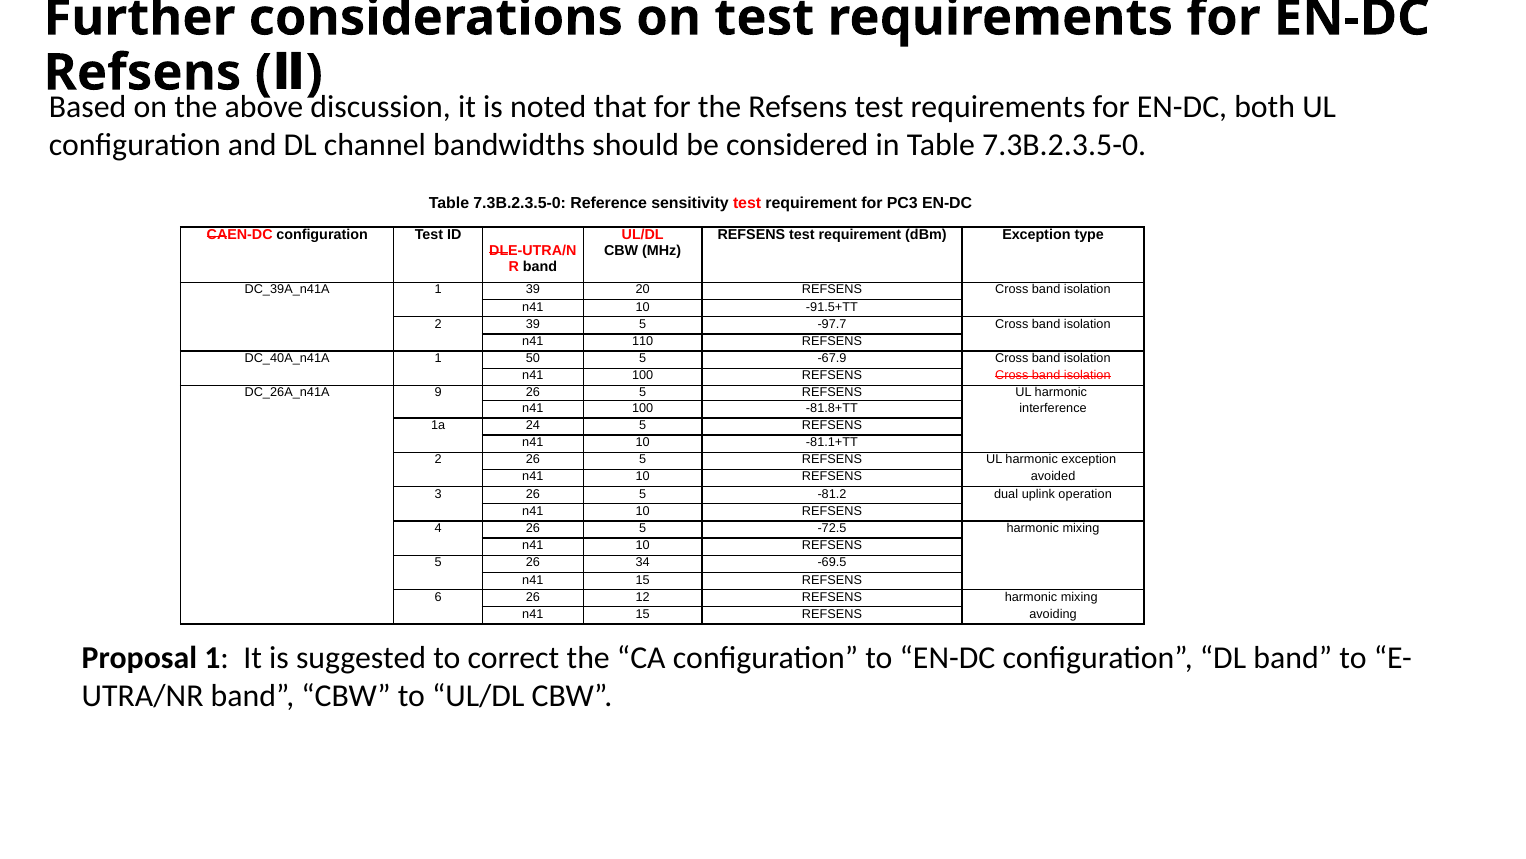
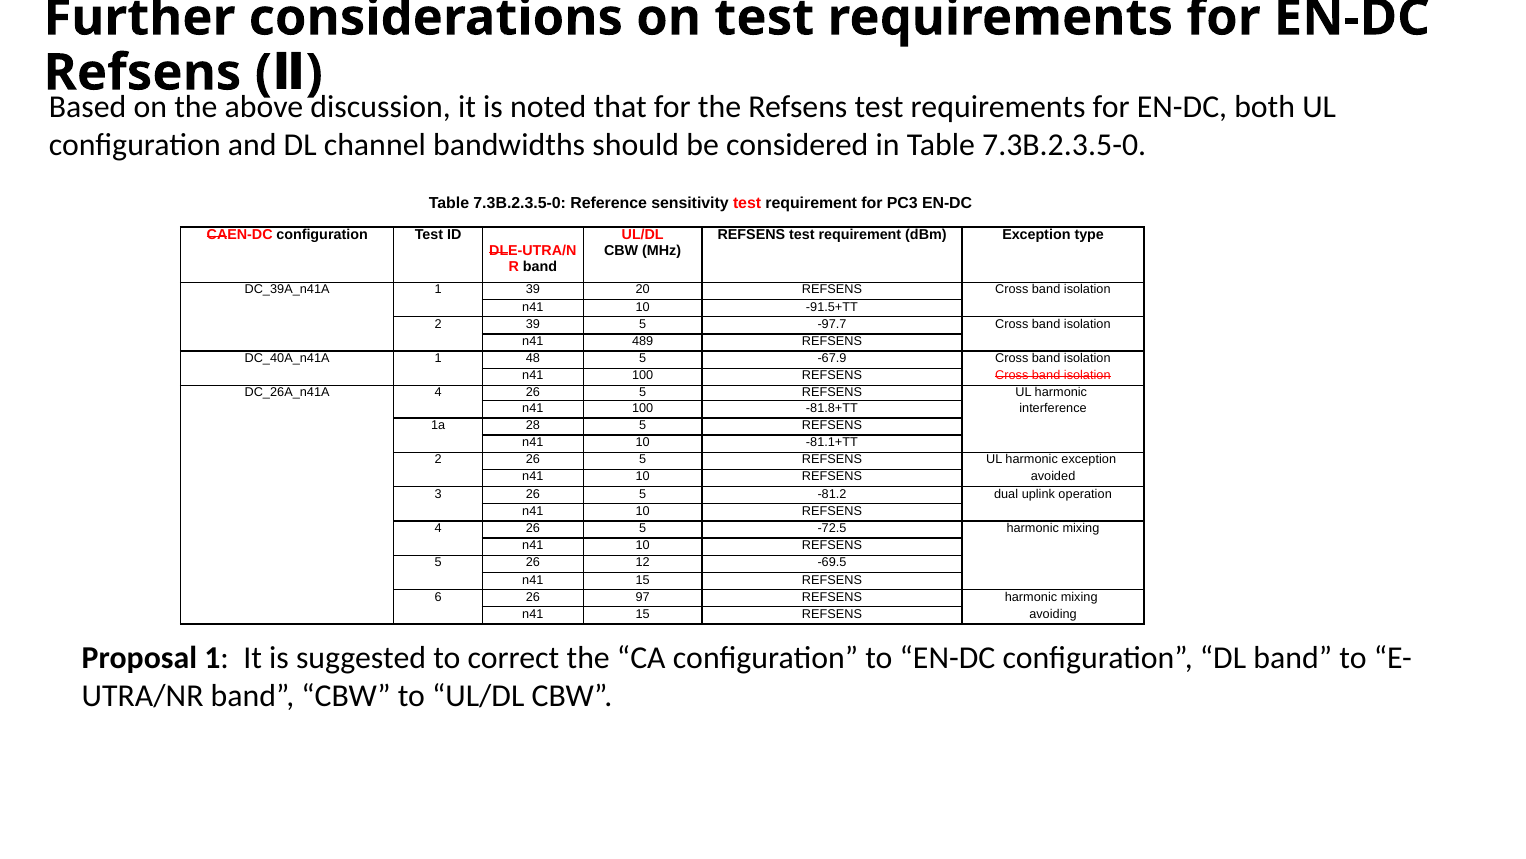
110: 110 -> 489
50: 50 -> 48
9 at (438, 393): 9 -> 4
24: 24 -> 28
34: 34 -> 12
12: 12 -> 97
